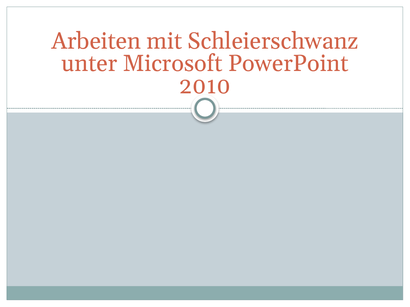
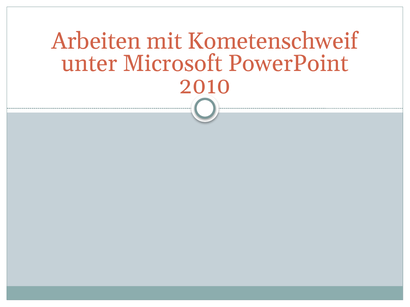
Schleierschwanz: Schleierschwanz -> Kometenschweif
